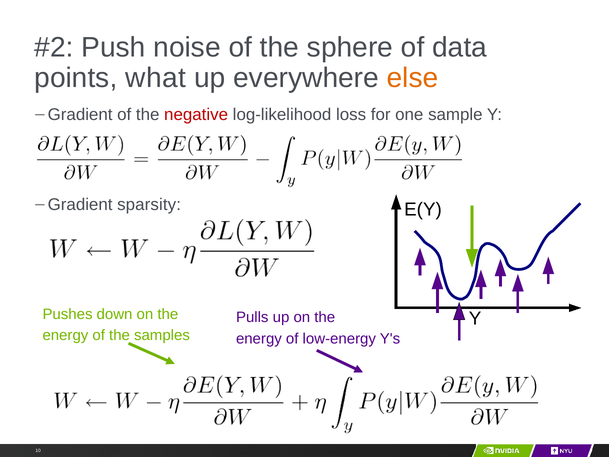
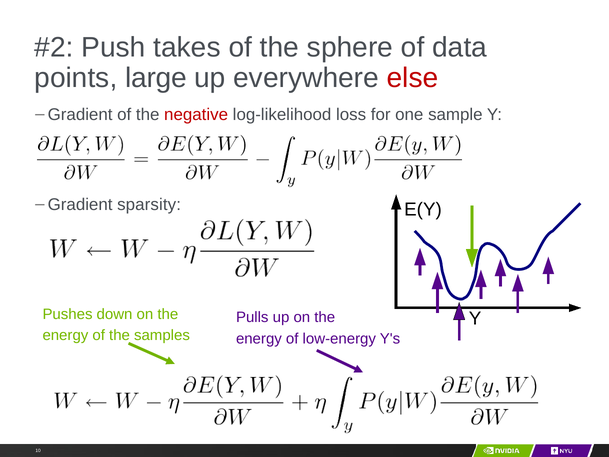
noise: noise -> takes
what: what -> large
else colour: orange -> red
